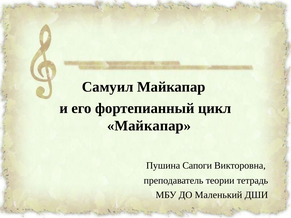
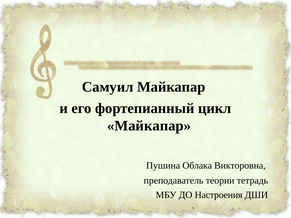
Сапоги: Сапоги -> Облака
Маленький: Маленький -> Настроения
